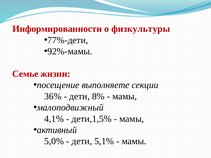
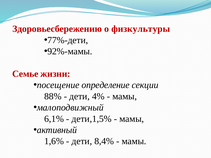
Информированности: Информированности -> Здоровьесбережению
выполняете: выполняете -> определение
36%: 36% -> 88%
8%: 8% -> 4%
4,1%: 4,1% -> 6,1%
5,0%: 5,0% -> 1,6%
5,1%: 5,1% -> 8,4%
